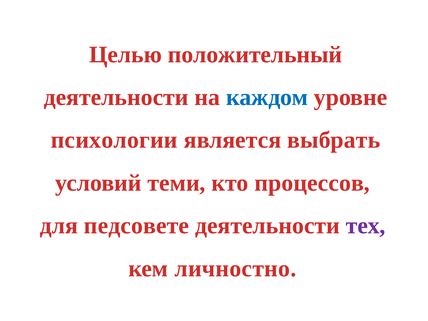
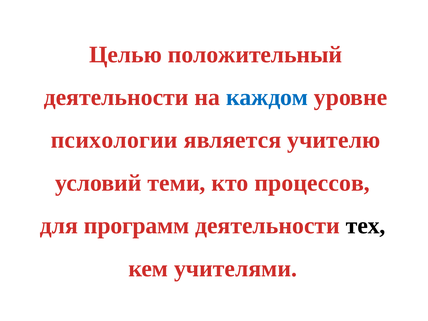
выбрать: выбрать -> учителю
педсовете: педсовете -> программ
тех colour: purple -> black
личностно: личностно -> учителями
